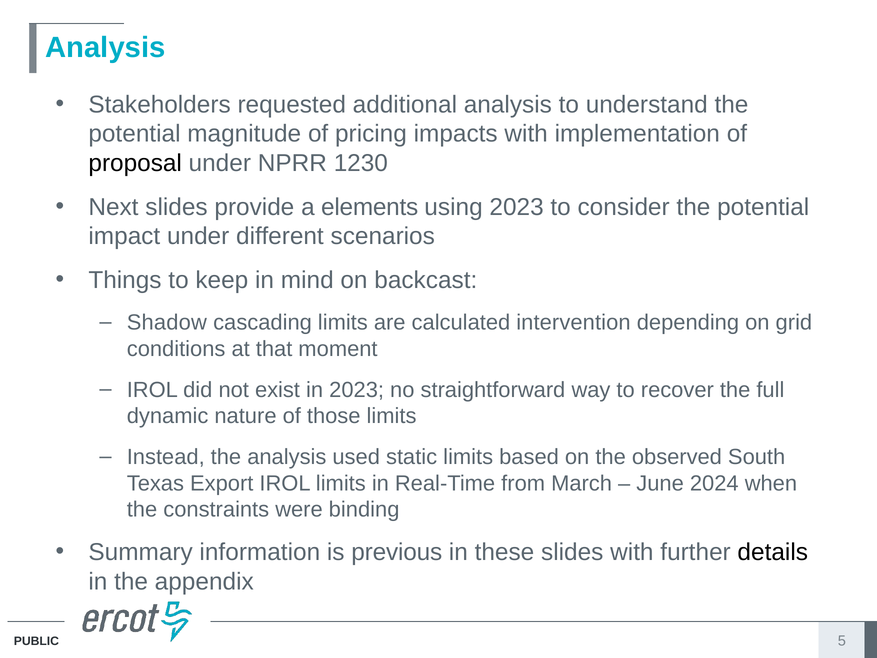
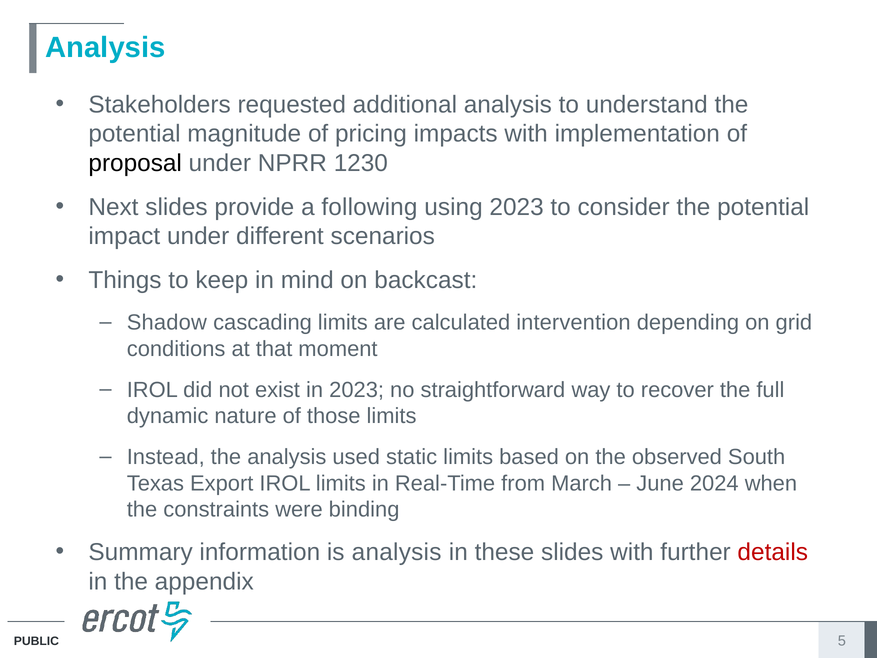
elements: elements -> following
is previous: previous -> analysis
details colour: black -> red
